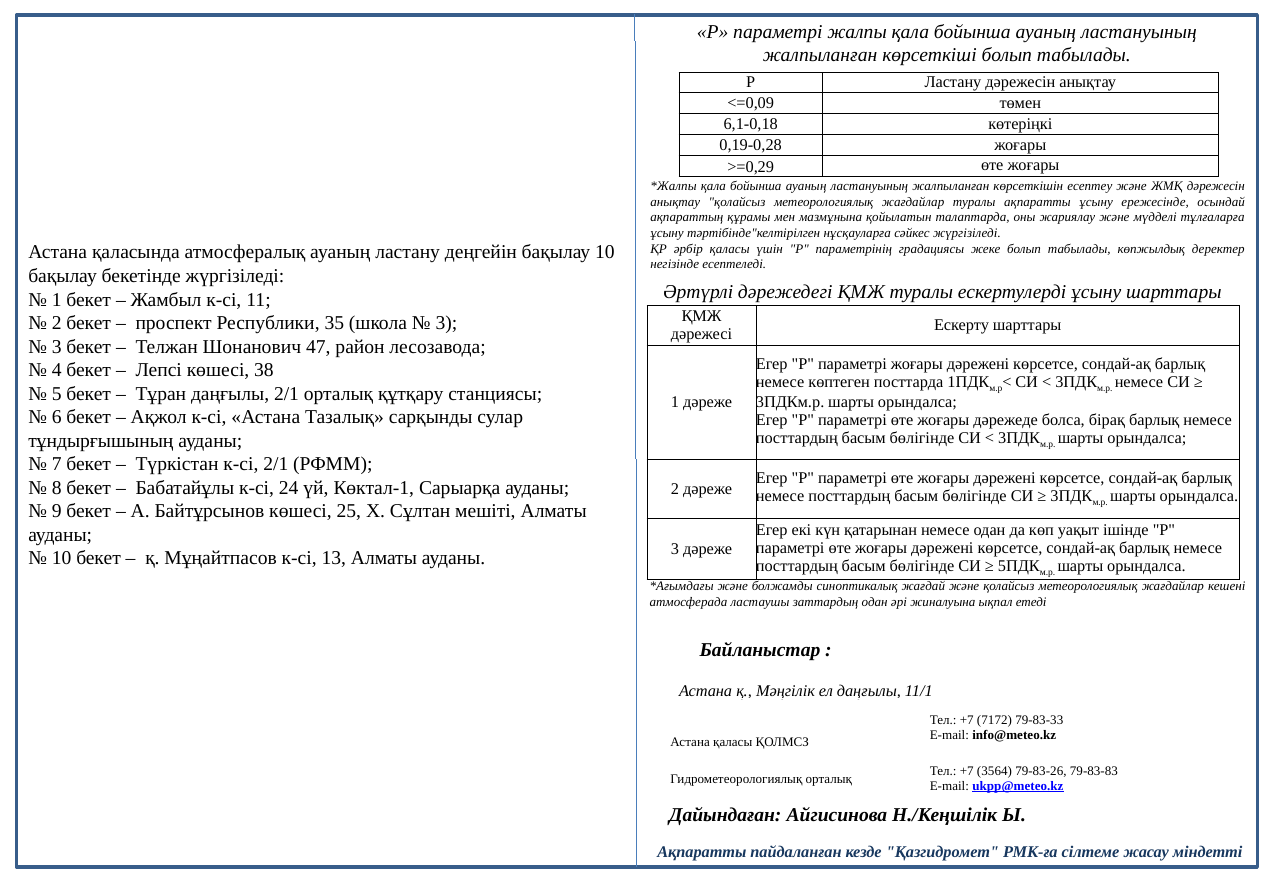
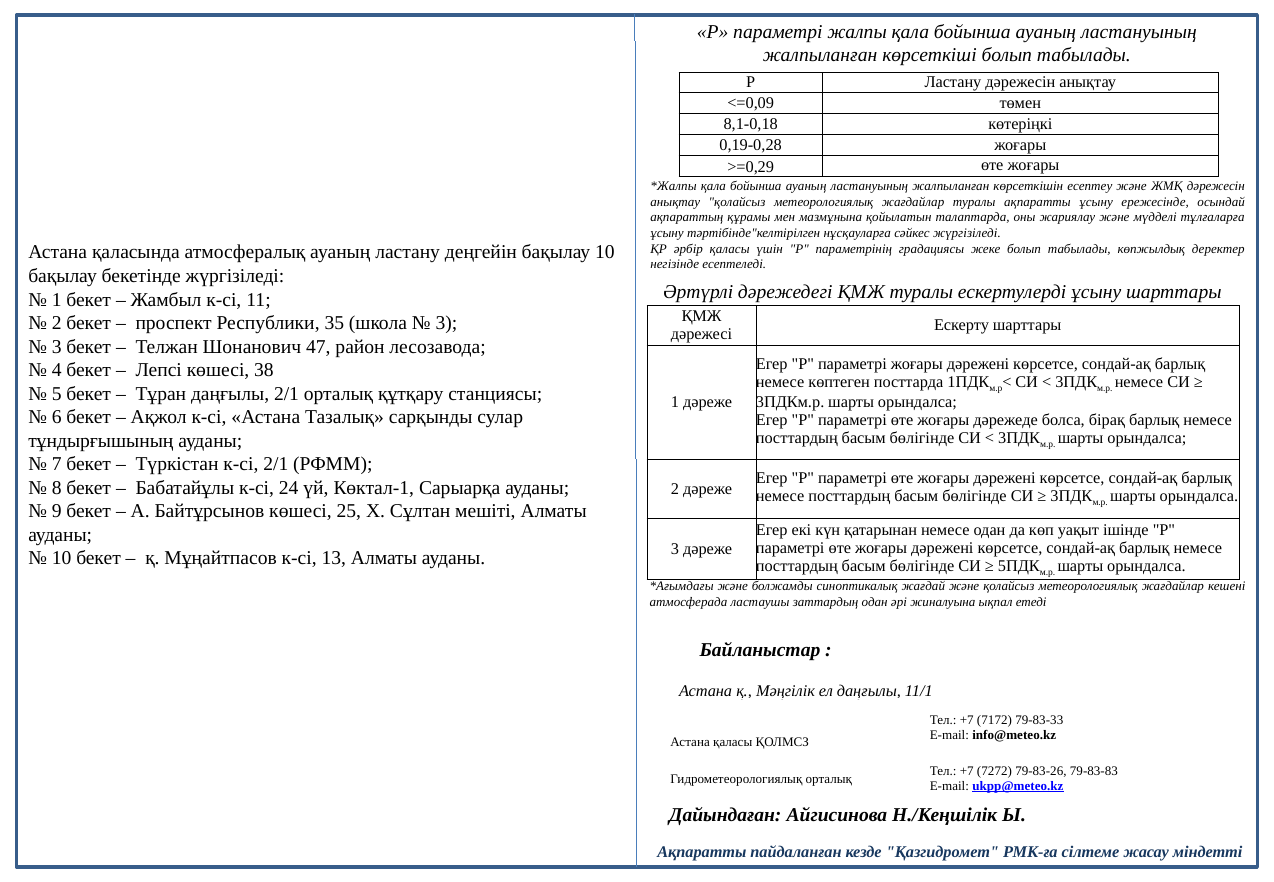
6,1-0,18: 6,1-0,18 -> 8,1-0,18
3564: 3564 -> 7272
